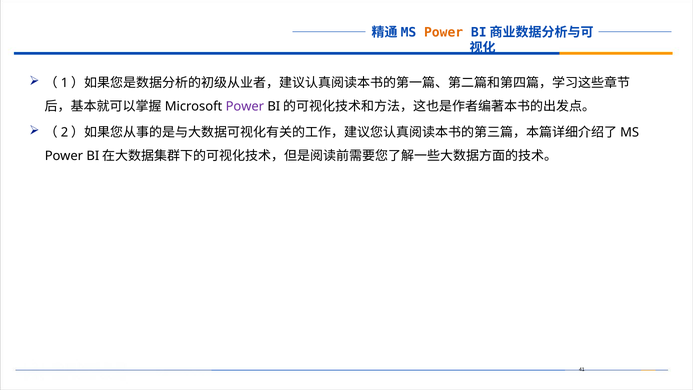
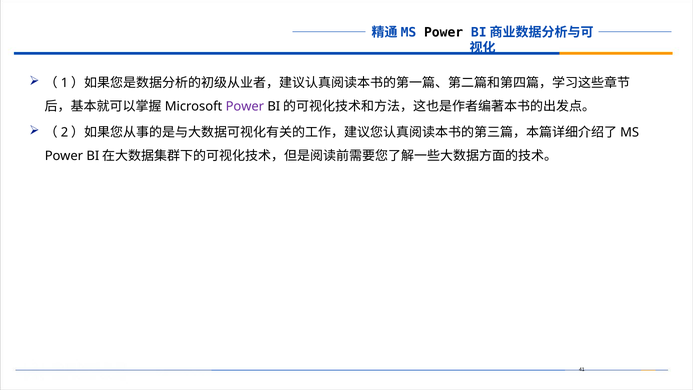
Power at (444, 33) colour: orange -> black
